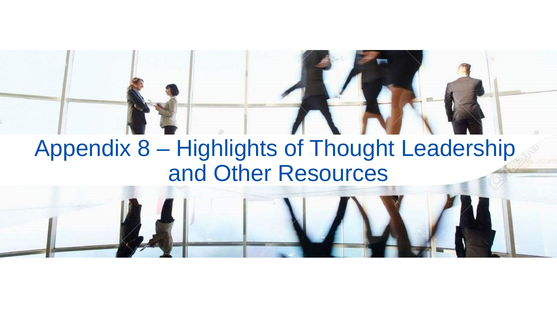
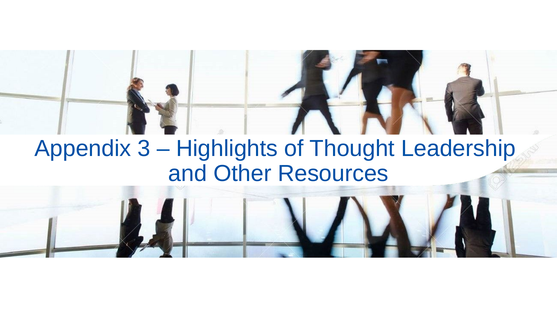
8: 8 -> 3
